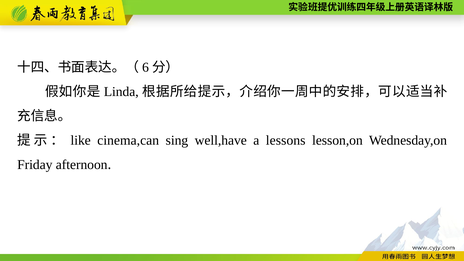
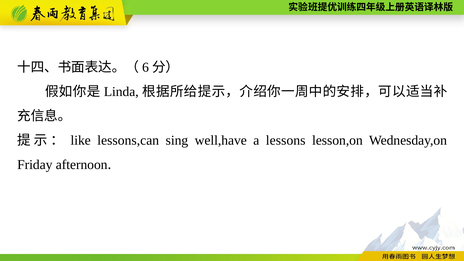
cinema,can: cinema,can -> lessons,can
